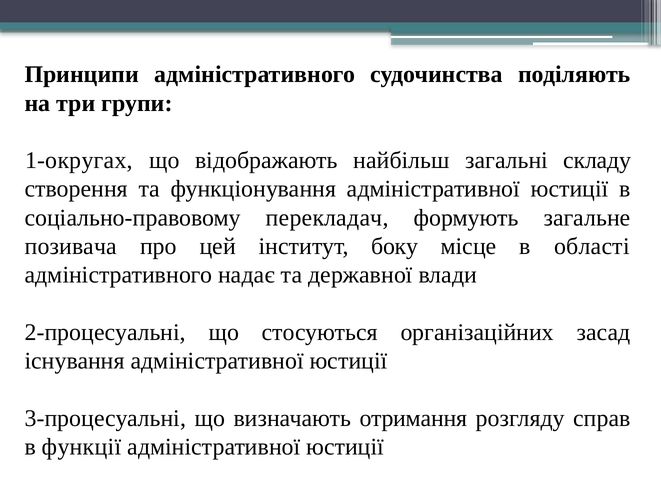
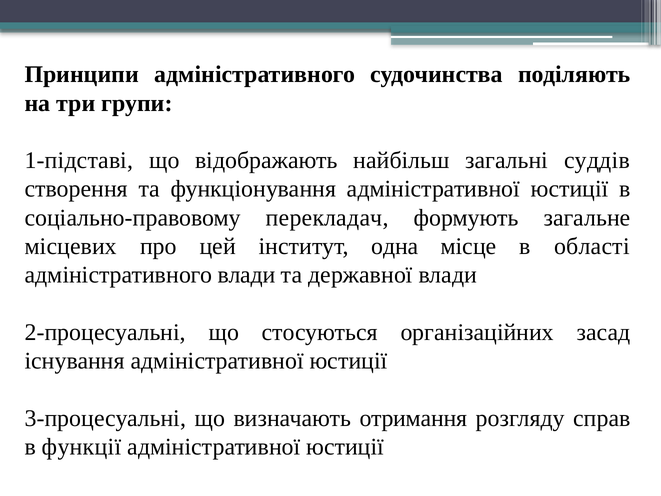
1-округах: 1-округах -> 1-підставі
складу: складу -> суддів
позивача: позивача -> місцевих
боку: боку -> одна
адміністративного надає: надає -> влади
